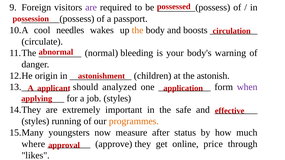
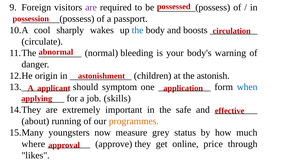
needles: needles -> sharply
the at (138, 30) colour: orange -> blue
analyzed: analyzed -> symptom
when colour: purple -> blue
job styles: styles -> skills
styles at (35, 121): styles -> about
after: after -> grey
